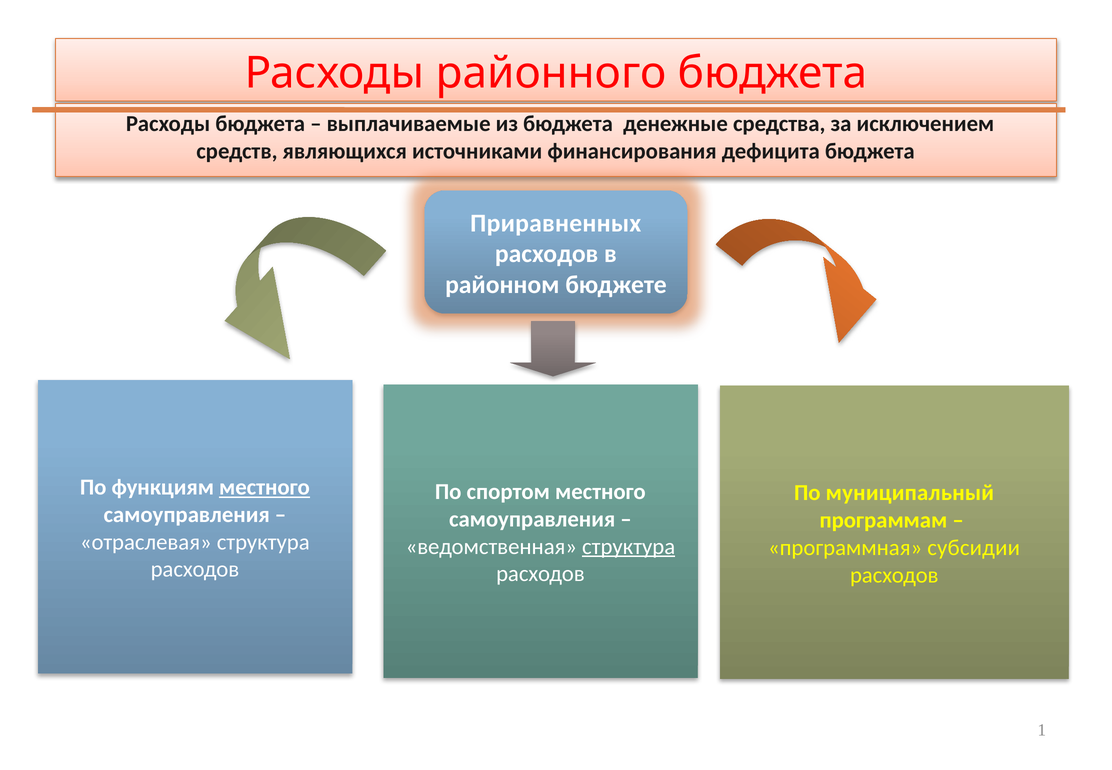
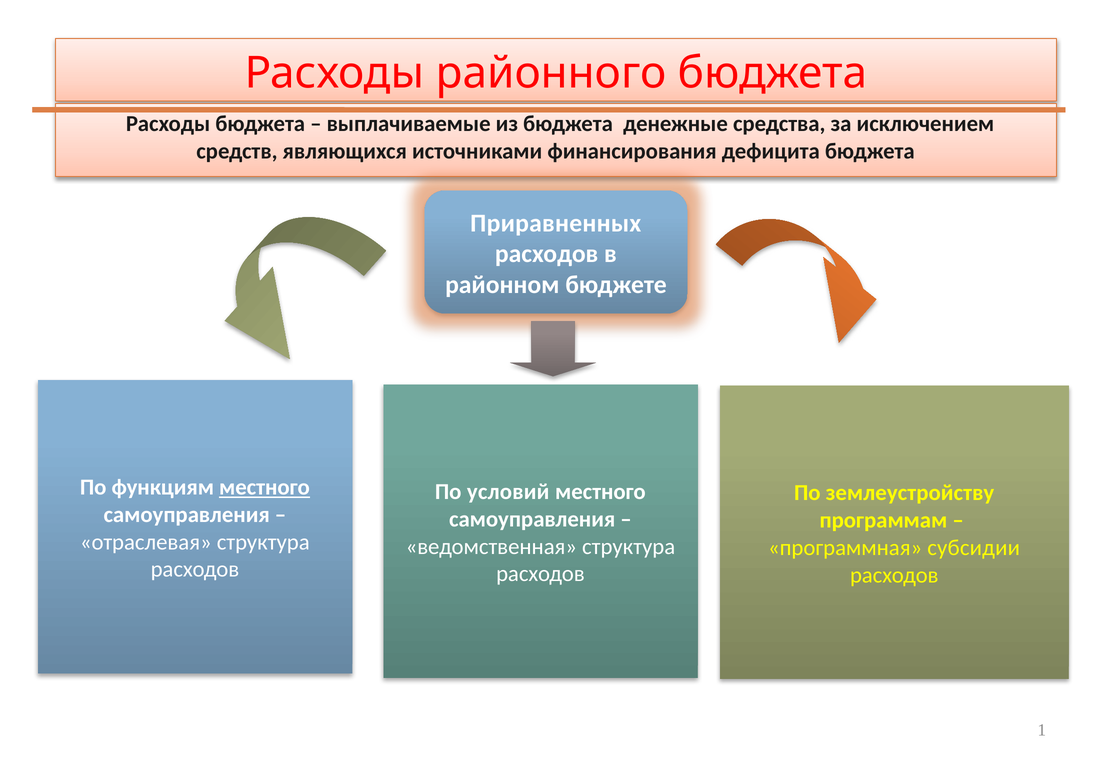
спортом: спортом -> условий
муниципальный: муниципальный -> землеустройству
структура at (629, 546) underline: present -> none
